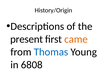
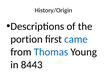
present: present -> portion
came colour: orange -> blue
6808: 6808 -> 8443
